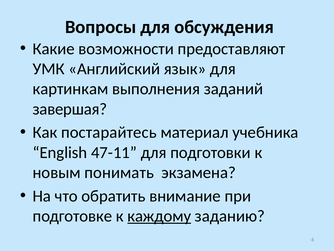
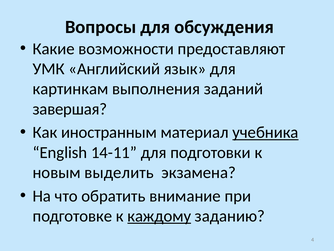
постарайтесь: постарайтесь -> иностранным
учебника underline: none -> present
47-11: 47-11 -> 14-11
понимать: понимать -> выделить
